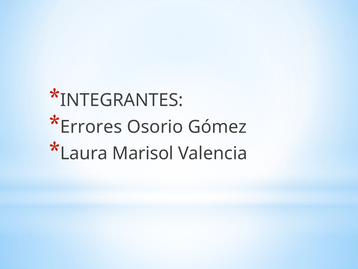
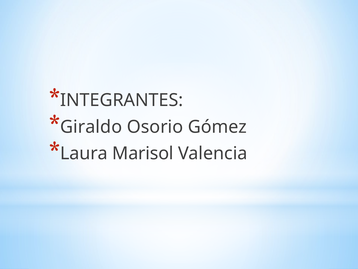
Errores: Errores -> Giraldo
